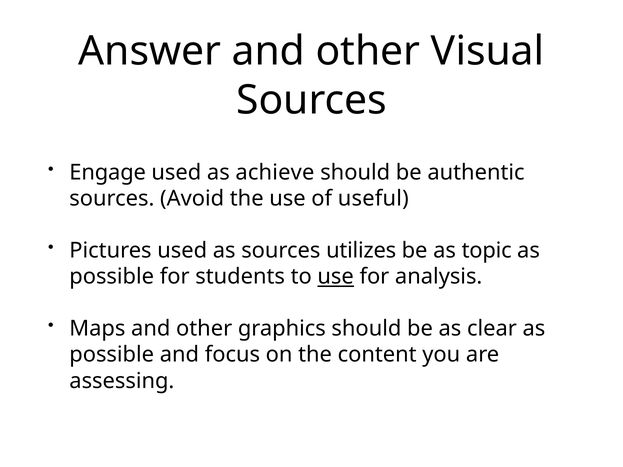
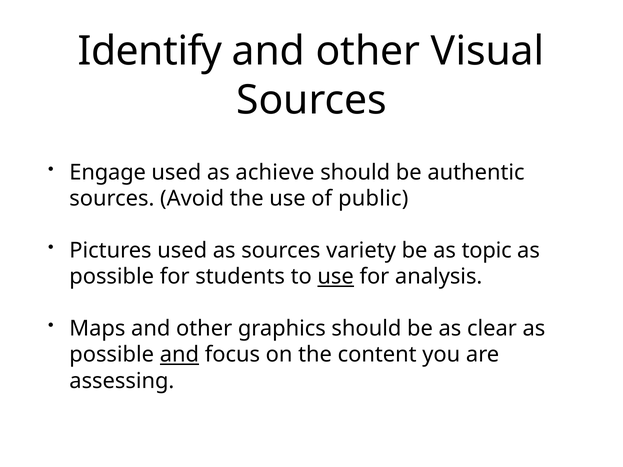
Answer: Answer -> Identify
useful: useful -> public
utilizes: utilizes -> variety
and at (179, 355) underline: none -> present
